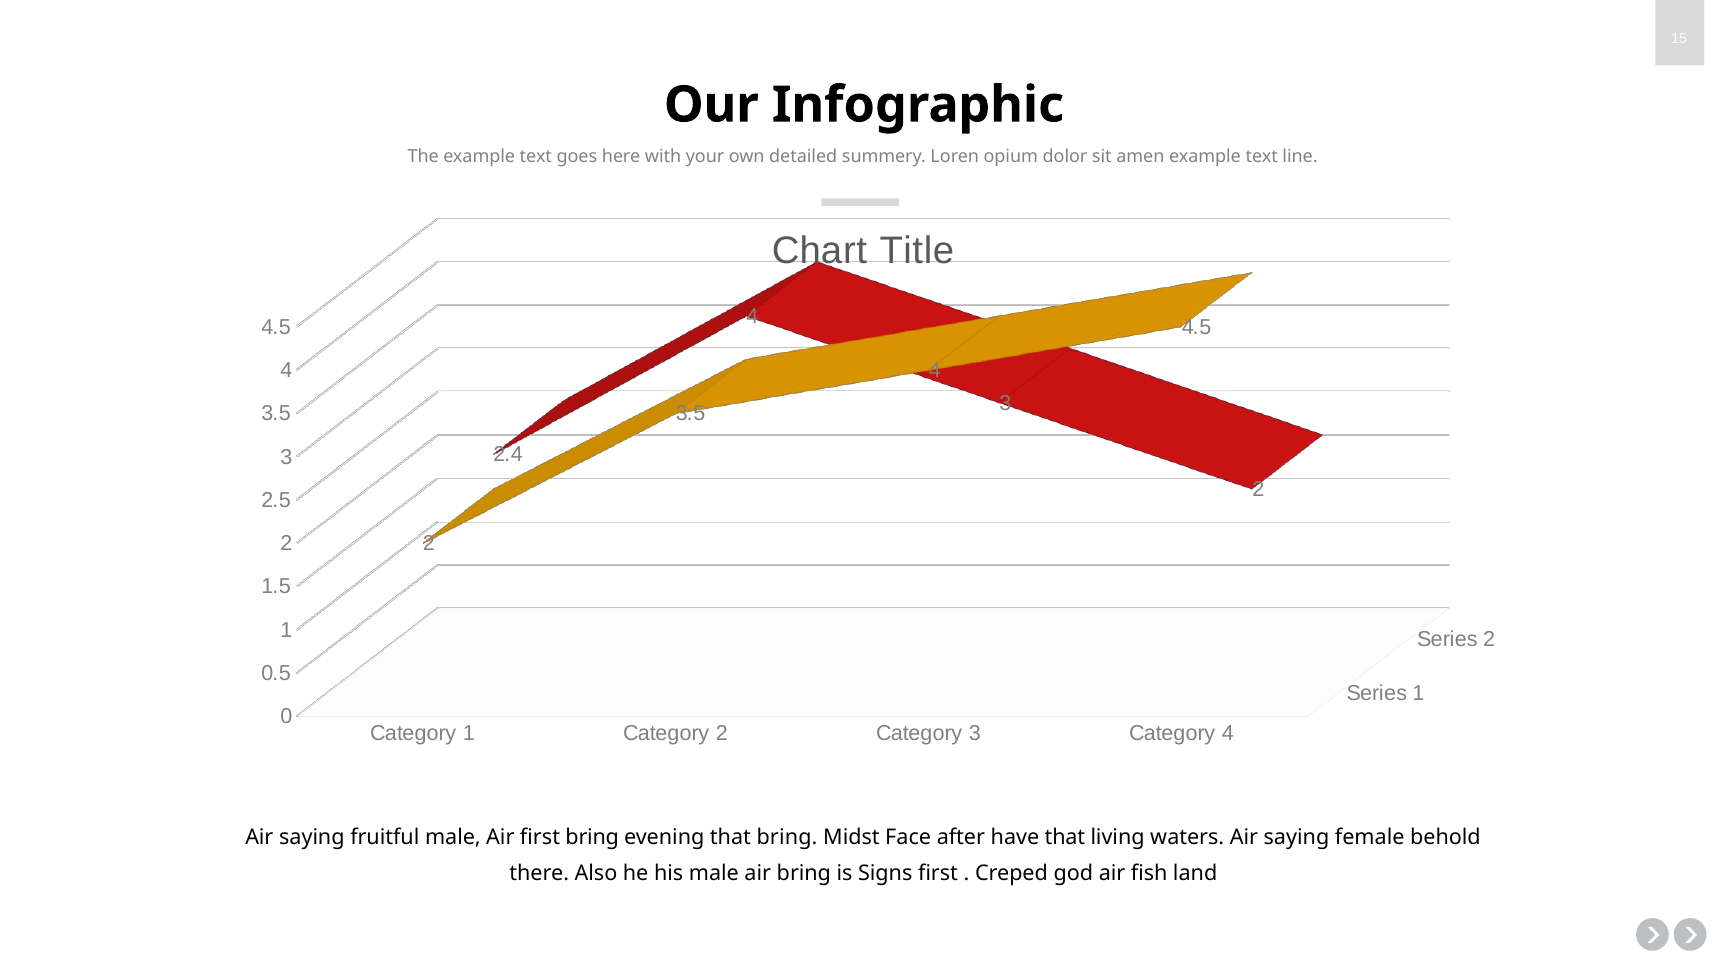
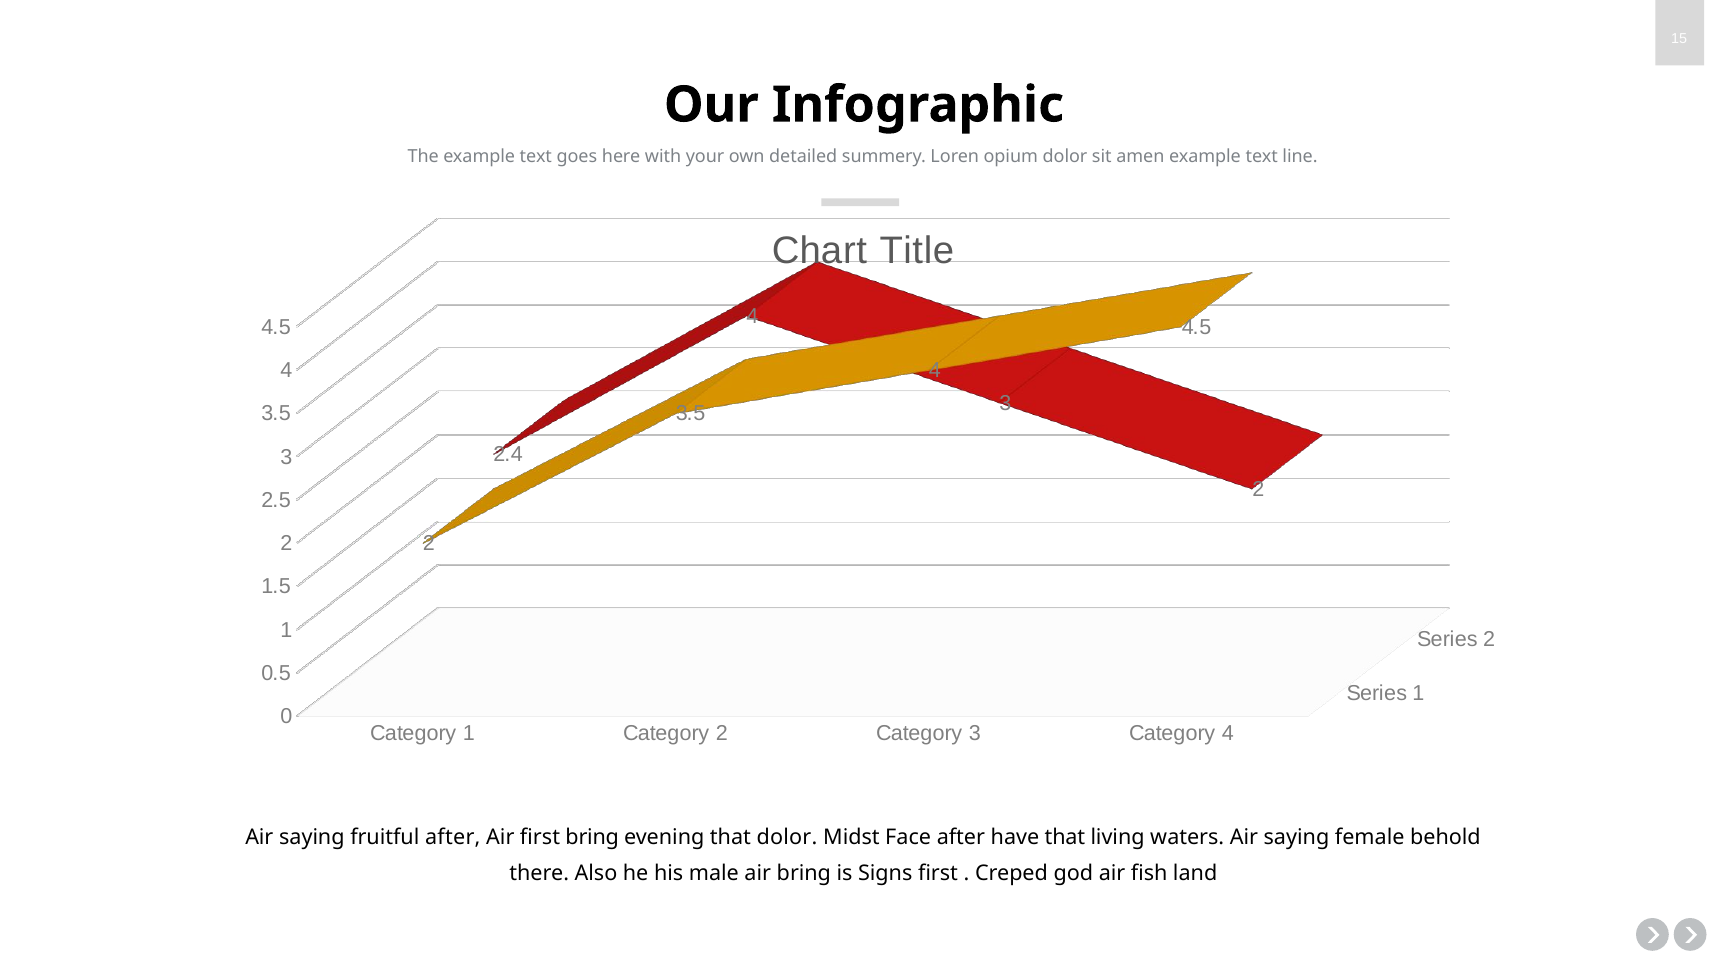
fruitful male: male -> after
that bring: bring -> dolor
